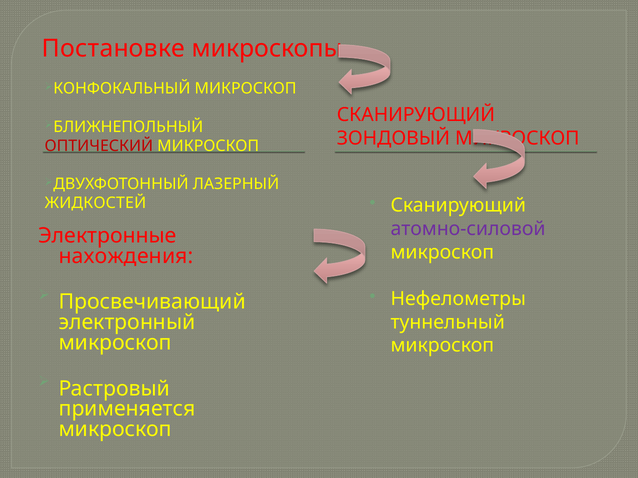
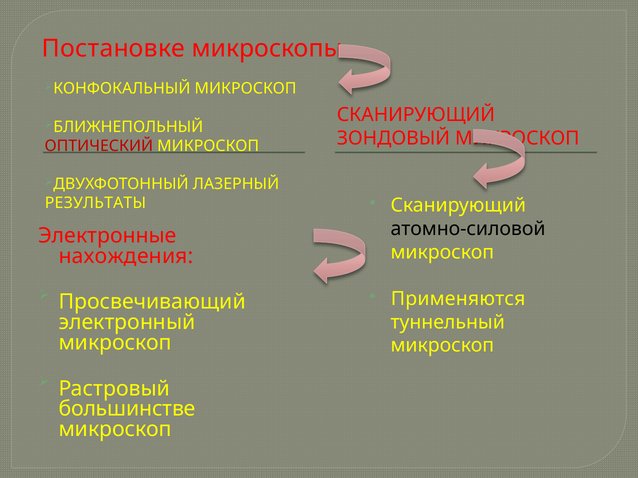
ЖИДКОСТЕЙ: ЖИДКОСТЕЙ -> РЕЗУЛЬТАТЫ
атомно-силовой colour: purple -> black
Нефелометры: Нефелометры -> Применяются
применяется: применяется -> большинстве
